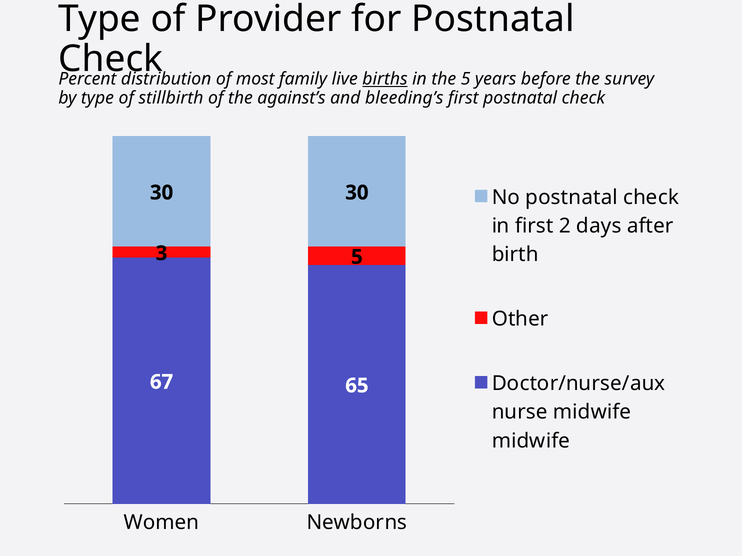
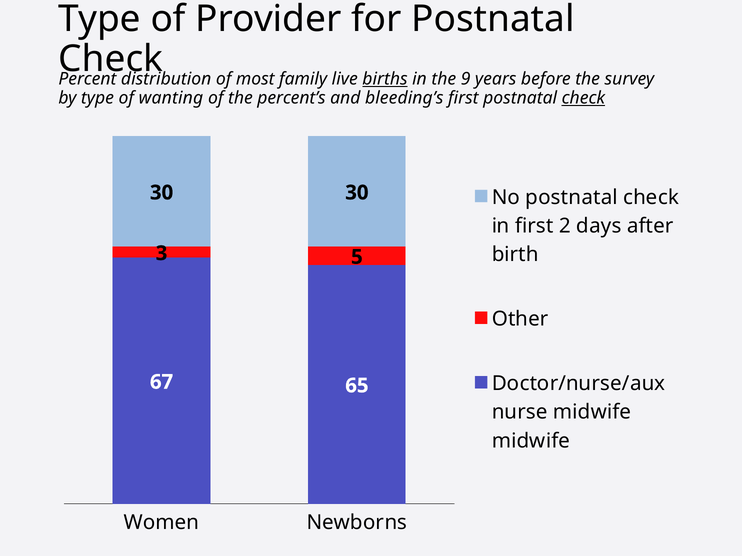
the 5: 5 -> 9
stillbirth: stillbirth -> wanting
against’s: against’s -> percent’s
check at (583, 98) underline: none -> present
